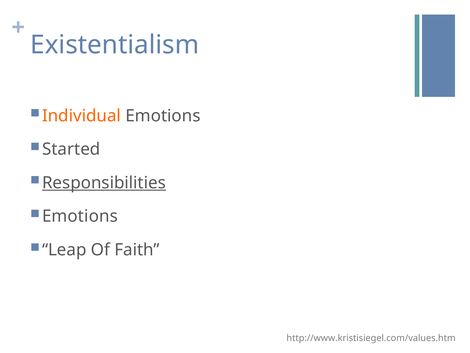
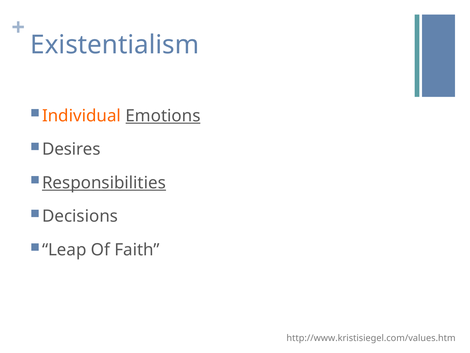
Emotions at (163, 116) underline: none -> present
Started: Started -> Desires
Emotions at (80, 216): Emotions -> Decisions
